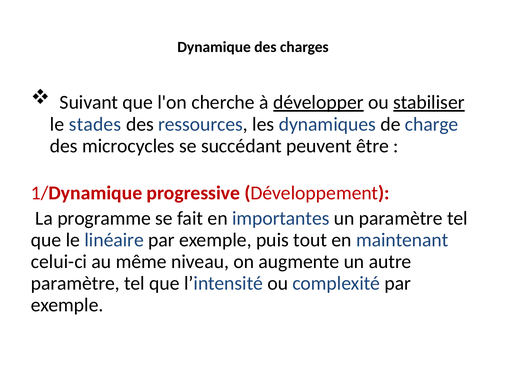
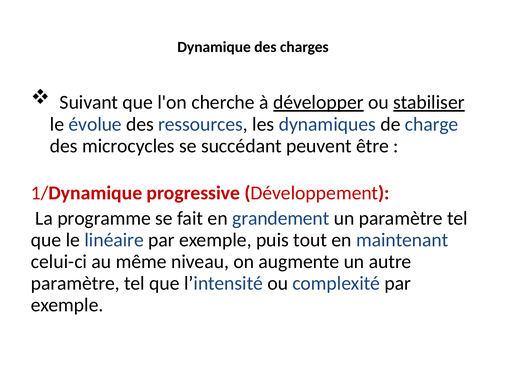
stades: stades -> évolue
importantes: importantes -> grandement
